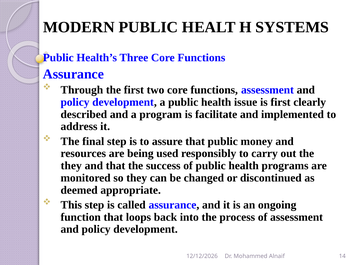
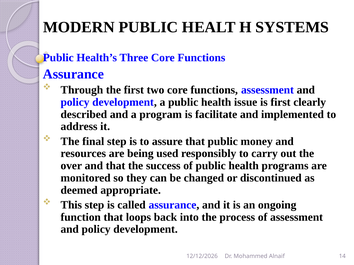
they at (71, 166): they -> over
